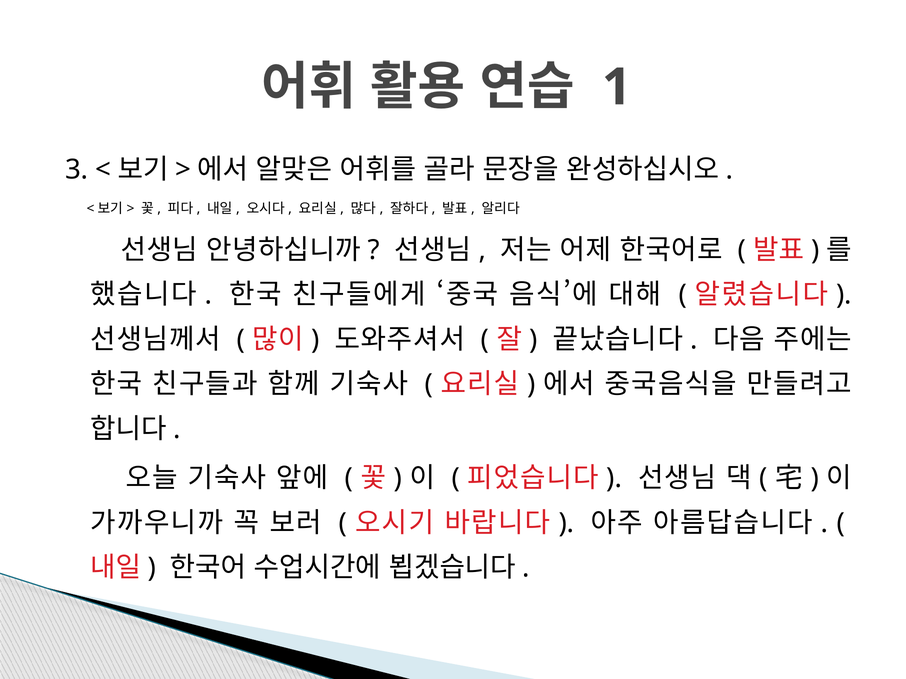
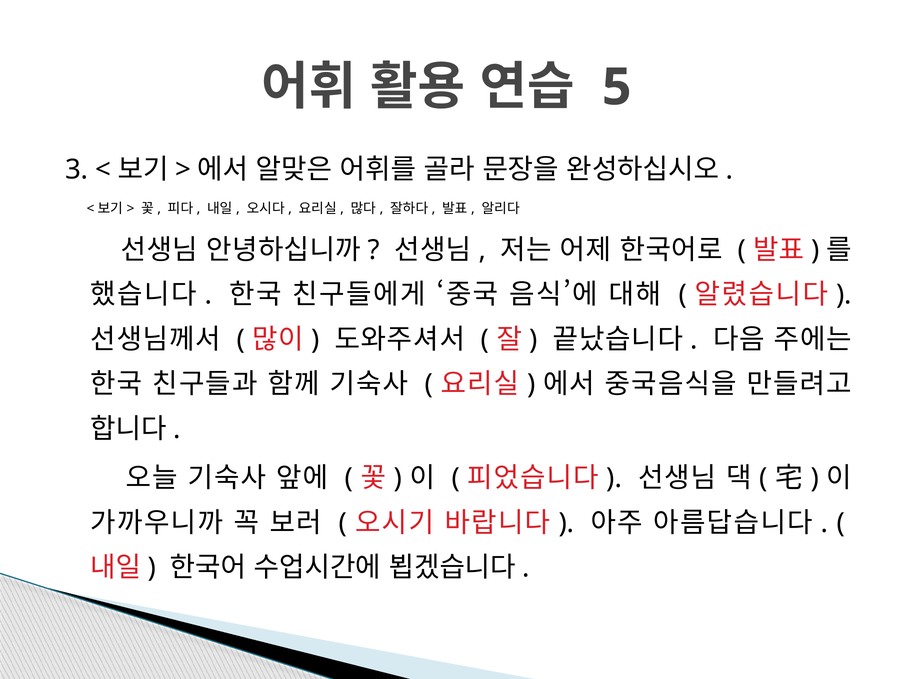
1: 1 -> 5
